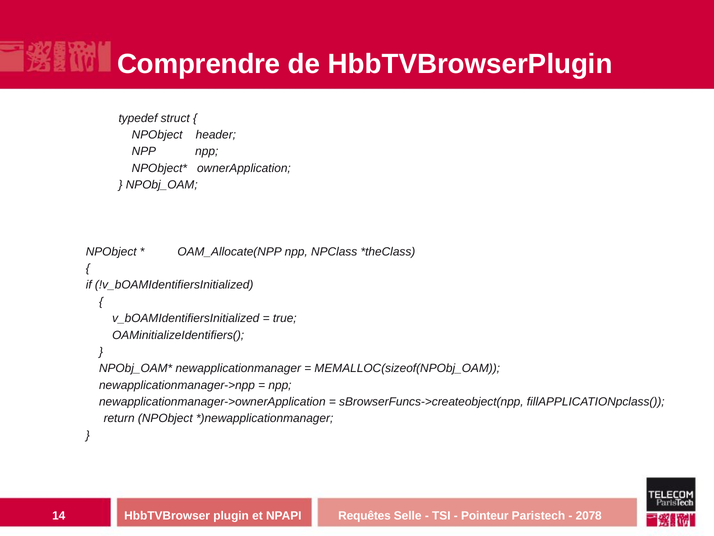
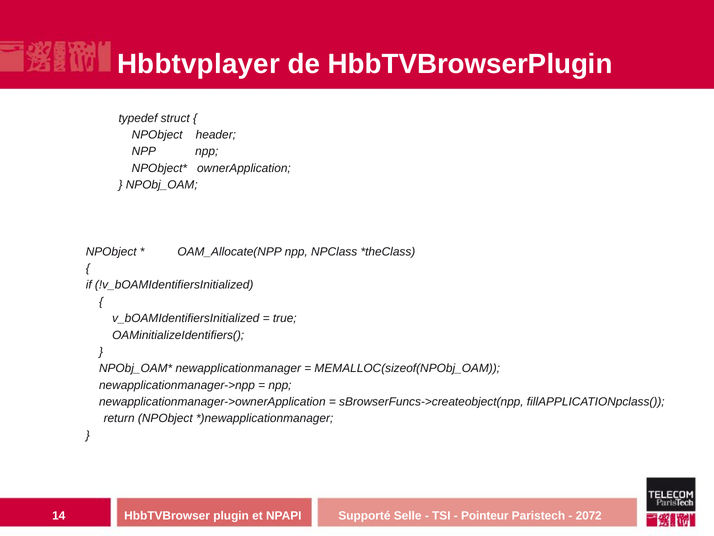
Comprendre: Comprendre -> Hbbtvplayer
Requêtes: Requêtes -> Supporté
2078: 2078 -> 2072
